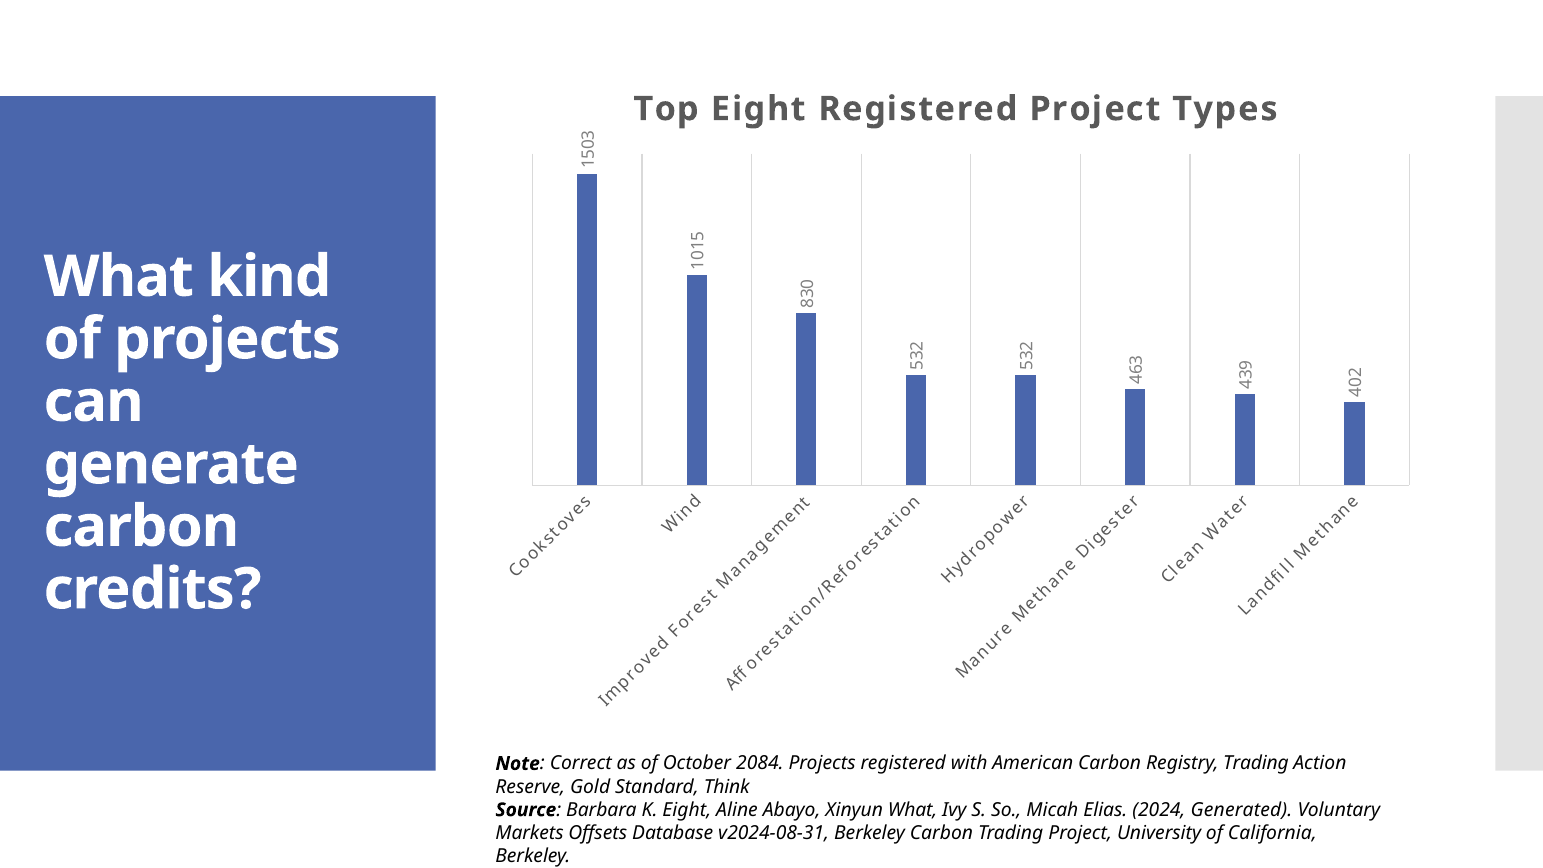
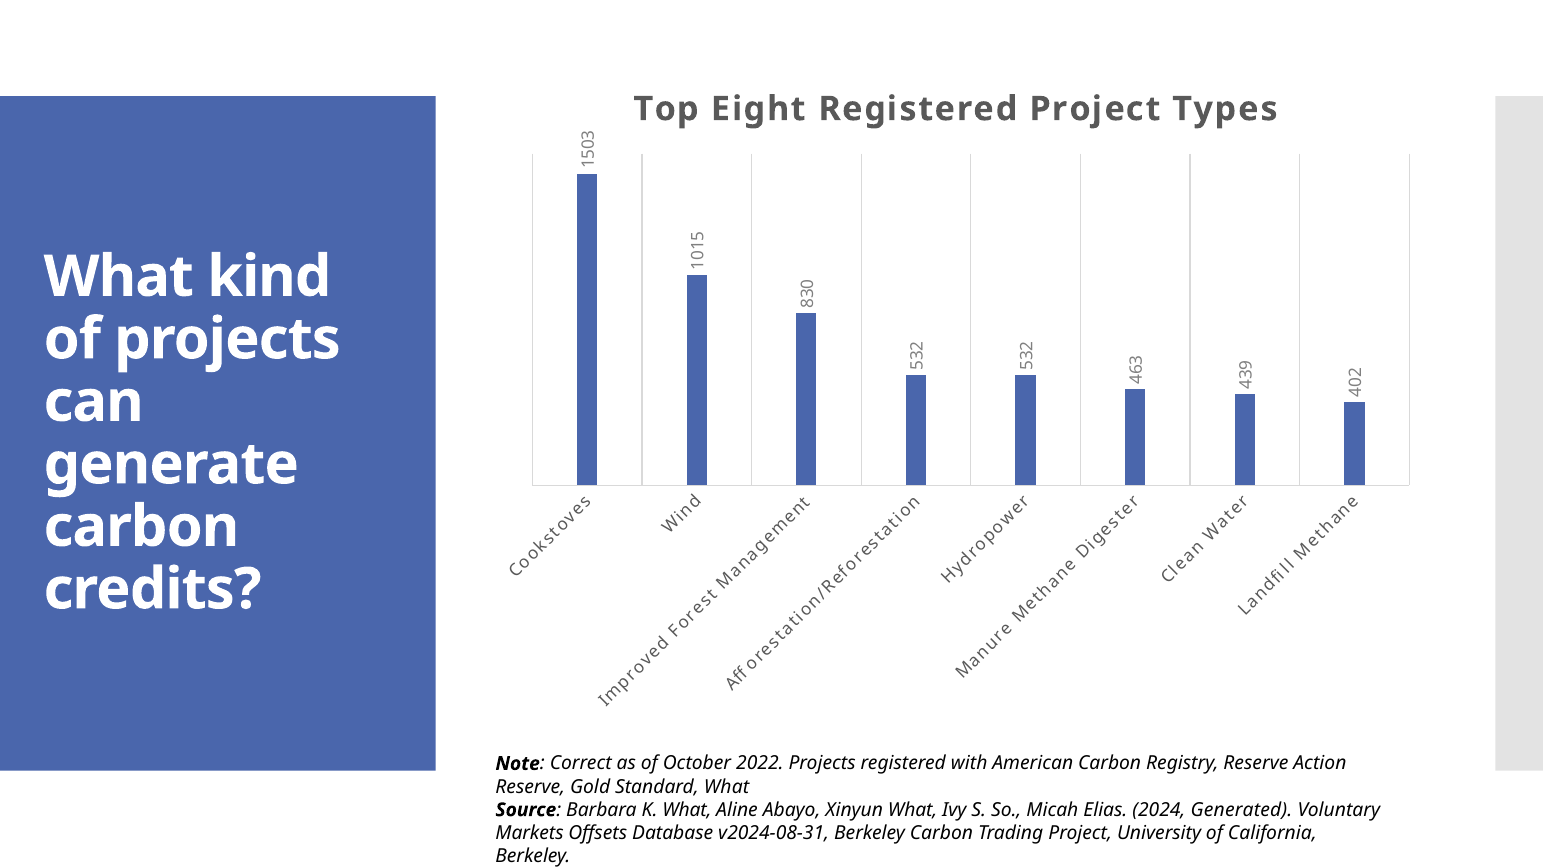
2084: 2084 -> 2022
Registry Trading: Trading -> Reserve
Standard Think: Think -> What
K Eight: Eight -> What
